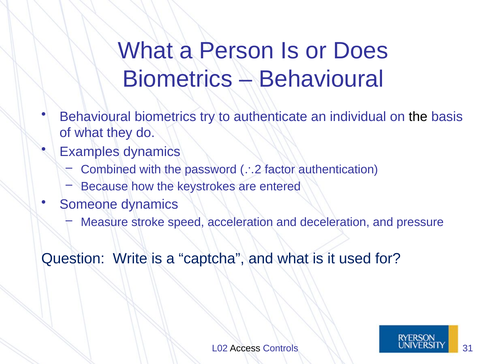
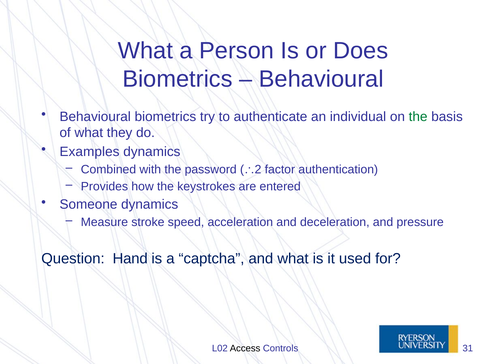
the at (418, 117) colour: black -> green
Because: Because -> Provides
Write: Write -> Hand
